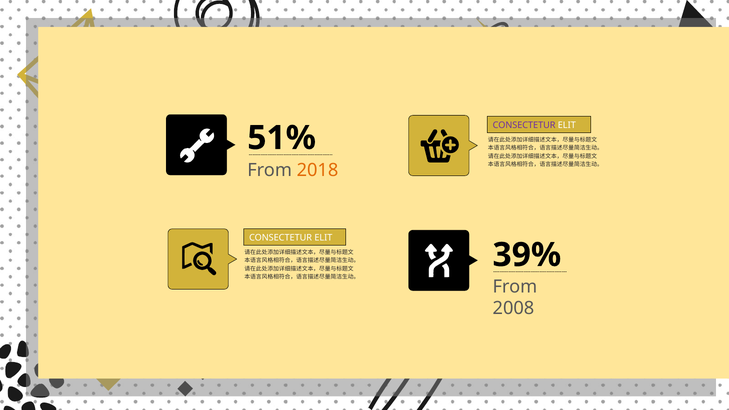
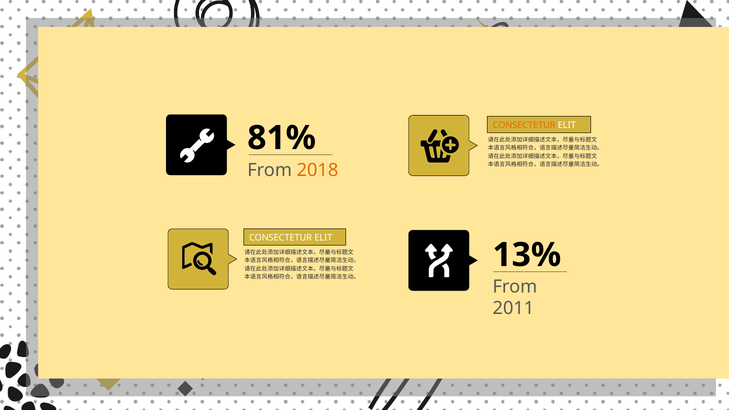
CONSECTETUR at (524, 125) colour: purple -> orange
51%: 51% -> 81%
39%: 39% -> 13%
2008: 2008 -> 2011
